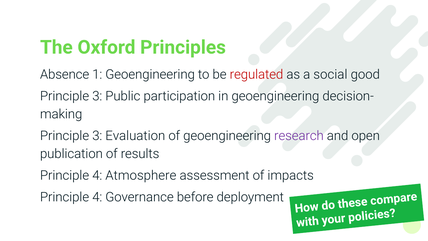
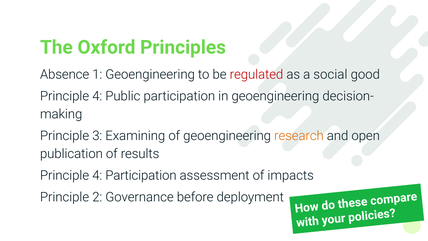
3 at (97, 96): 3 -> 4
Evaluation: Evaluation -> Examining
research colour: purple -> orange
4 Atmosphere: Atmosphere -> Participation
4 at (97, 197): 4 -> 2
